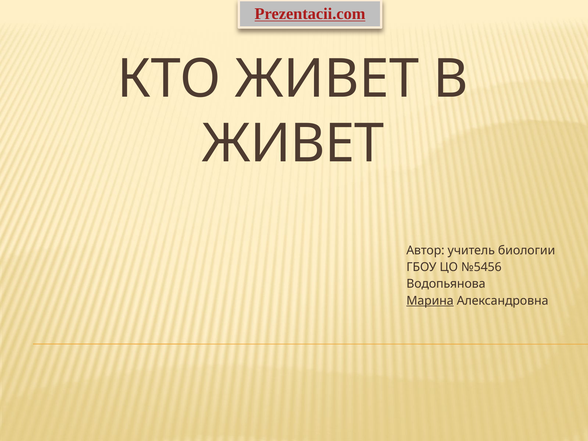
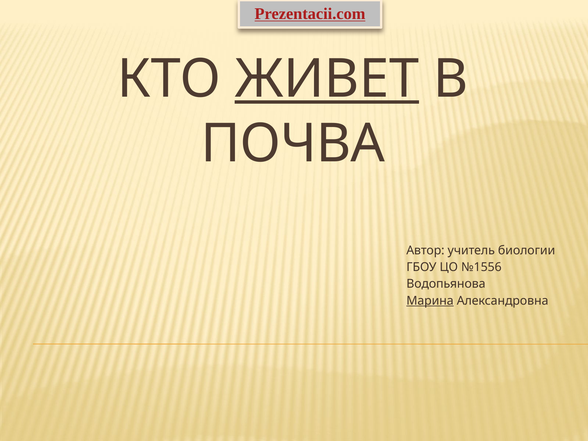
ЖИВЕТ at (327, 79) underline: none -> present
ЖИВЕТ at (293, 144): ЖИВЕТ -> ПОЧВА
№5456: №5456 -> №1556
